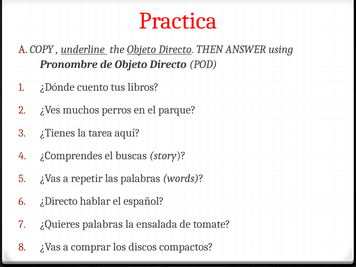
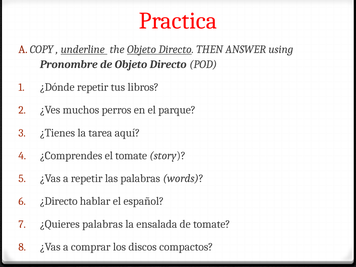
¿Dónde cuento: cuento -> repetir
el buscas: buscas -> tomate
